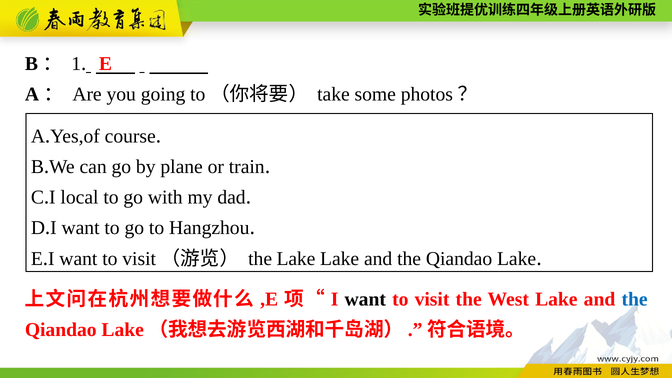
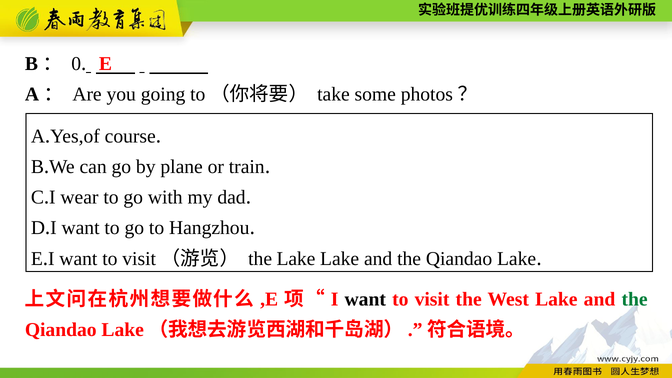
1: 1 -> 0
local: local -> wear
the at (635, 299) colour: blue -> green
